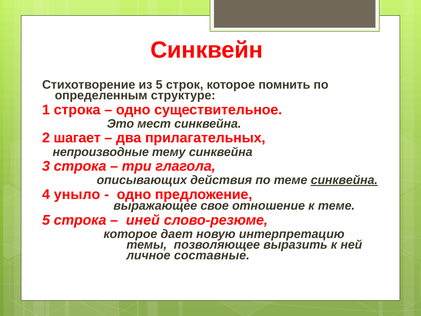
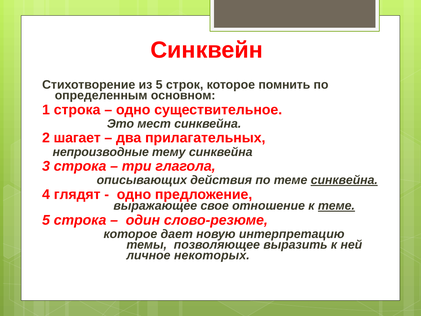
структуре: структуре -> основном
уныло: уныло -> глядят
теме at (336, 206) underline: none -> present
иней: иней -> один
составные: составные -> некоторых
